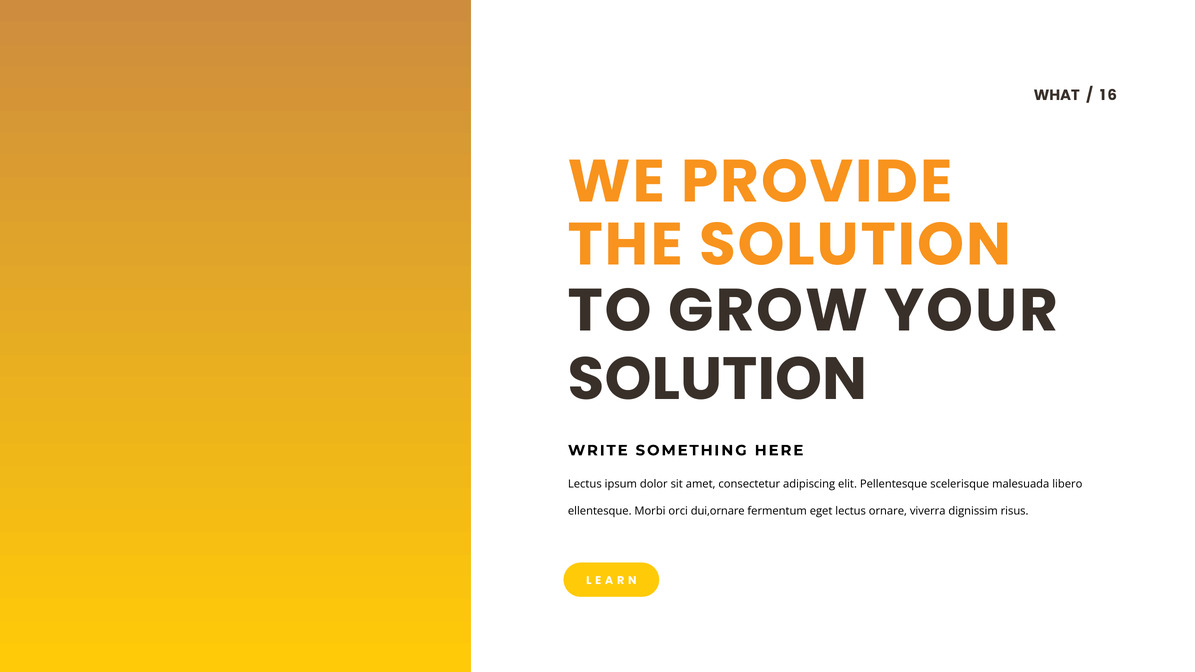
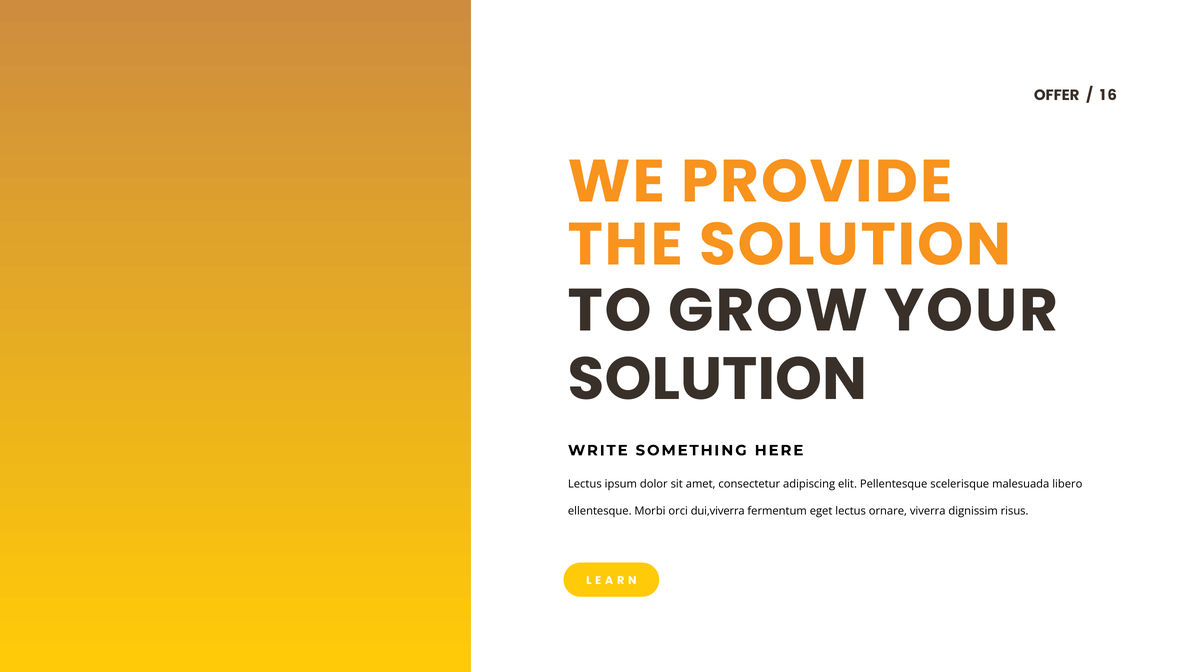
WHAT: WHAT -> OFFER
dui,ornare: dui,ornare -> dui,viverra
